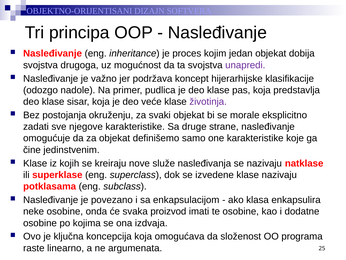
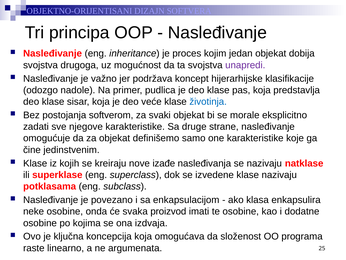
životinja colour: purple -> blue
okruženju: okruženju -> softverom
služe: služe -> izađe
